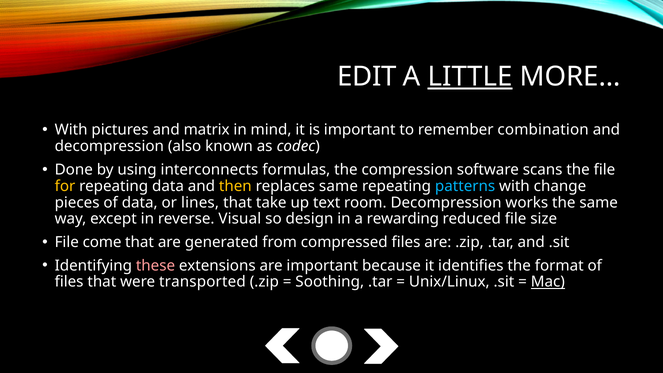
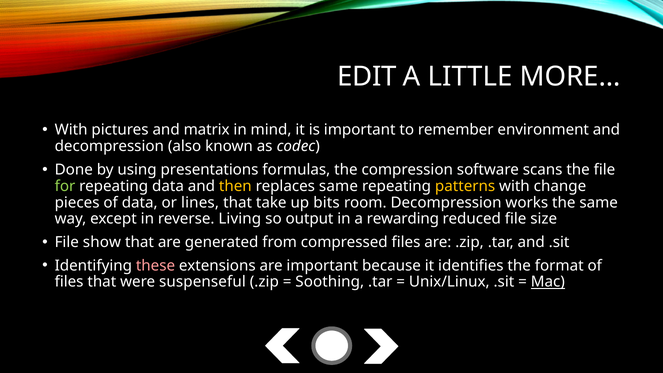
LITTLE underline: present -> none
combination: combination -> environment
interconnects: interconnects -> presentations
for colour: yellow -> light green
patterns colour: light blue -> yellow
text: text -> bits
Visual: Visual -> Living
design: design -> output
come: come -> show
transported: transported -> suspenseful
